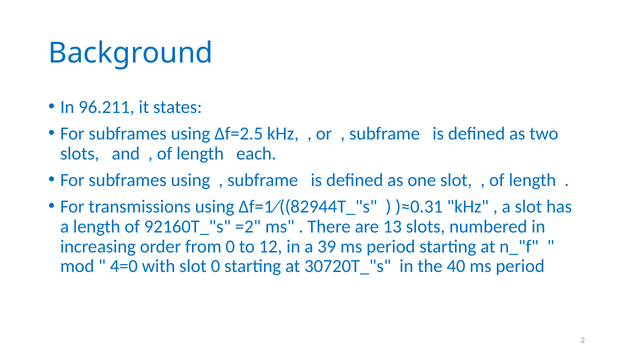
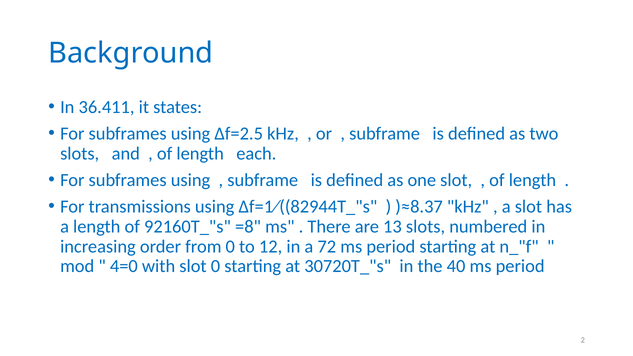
96.211: 96.211 -> 36.411
)≈0.31: )≈0.31 -> )≈8.37
=2: =2 -> =8
39: 39 -> 72
